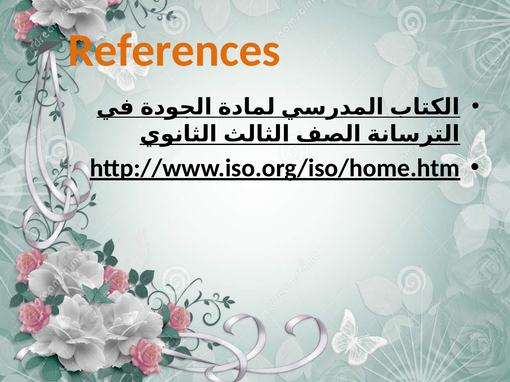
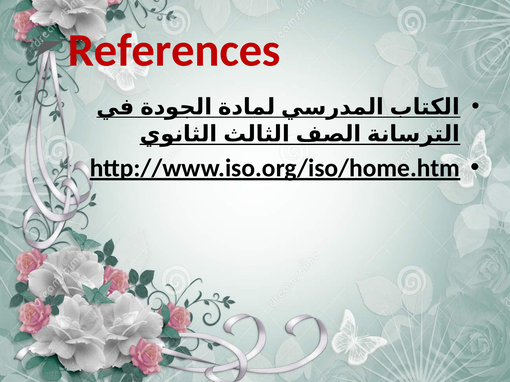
References colour: orange -> red
